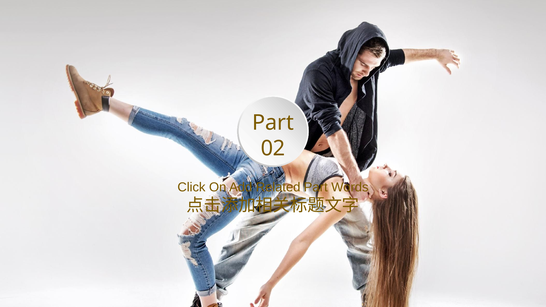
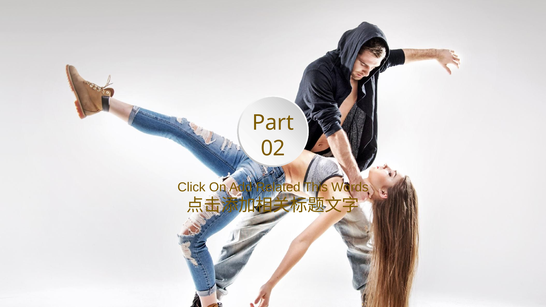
Related Part: Part -> This
